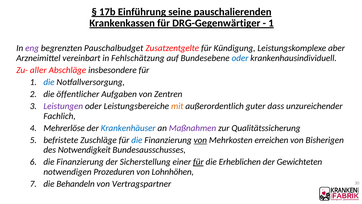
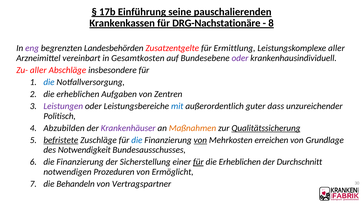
DRG-Gegenwärtiger: DRG-Gegenwärtiger -> DRG-Nachstationäre
1 at (271, 23): 1 -> 8
Pauschalbudget: Pauschalbudget -> Landesbehörden
Kündigung: Kündigung -> Ermittlung
Leistungskomplexe aber: aber -> aller
Fehlschätzung: Fehlschätzung -> Gesamtkosten
oder at (240, 58) colour: blue -> purple
2 die öffentlicher: öffentlicher -> erheblichen
mit colour: orange -> blue
Fachlich: Fachlich -> Politisch
Mehrerlöse: Mehrerlöse -> Abzubilden
Krankenhäuser colour: blue -> purple
Maßnahmen colour: purple -> orange
Qualitätssicherung underline: none -> present
befristete underline: none -> present
Bisherigen: Bisherigen -> Grundlage
Gewichteten: Gewichteten -> Durchschnitt
Lohnhöhen: Lohnhöhen -> Ermöglicht
